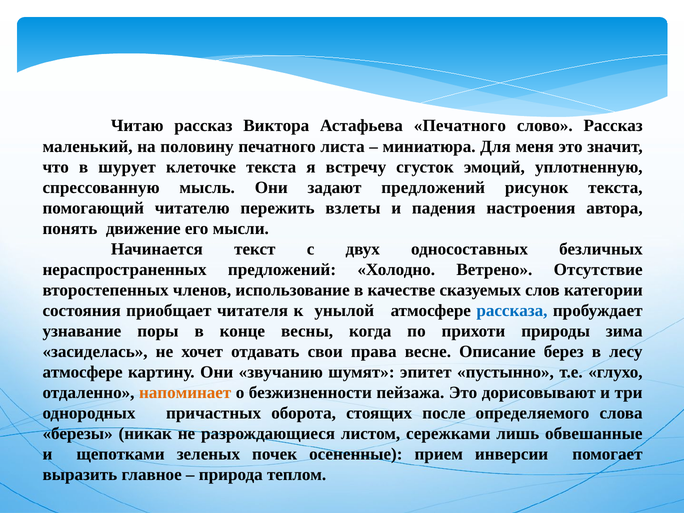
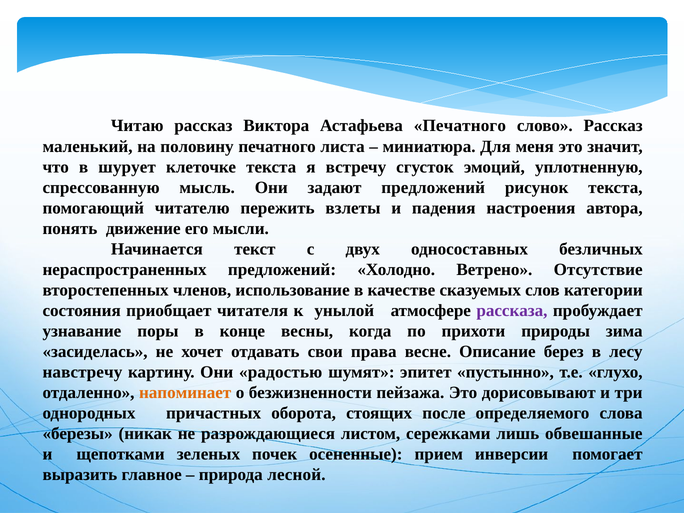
рассказа colour: blue -> purple
атмосфере at (83, 372): атмосфере -> навстречу
звучанию: звучанию -> радостью
теплом: теплом -> лесной
